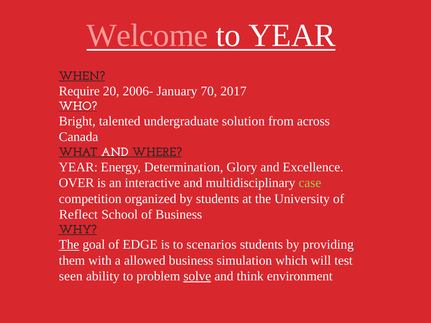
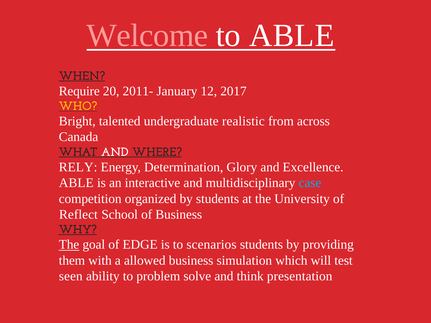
to YEAR: YEAR -> ABLE
2006-: 2006- -> 2011-
70: 70 -> 12
WHO colour: white -> yellow
solution: solution -> realistic
YEAR at (78, 167): YEAR -> RELY
OVER at (76, 183): OVER -> ABLE
case colour: light green -> light blue
solve underline: present -> none
environment: environment -> presentation
